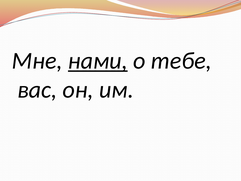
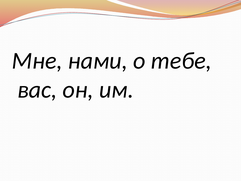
нами underline: present -> none
